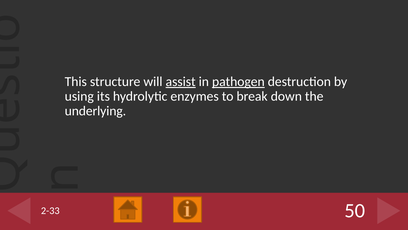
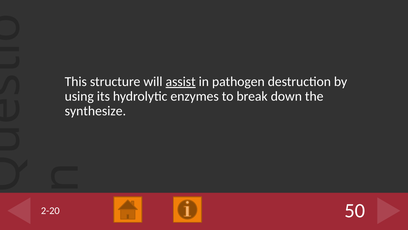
pathogen underline: present -> none
underlying: underlying -> synthesize
2-33: 2-33 -> 2-20
